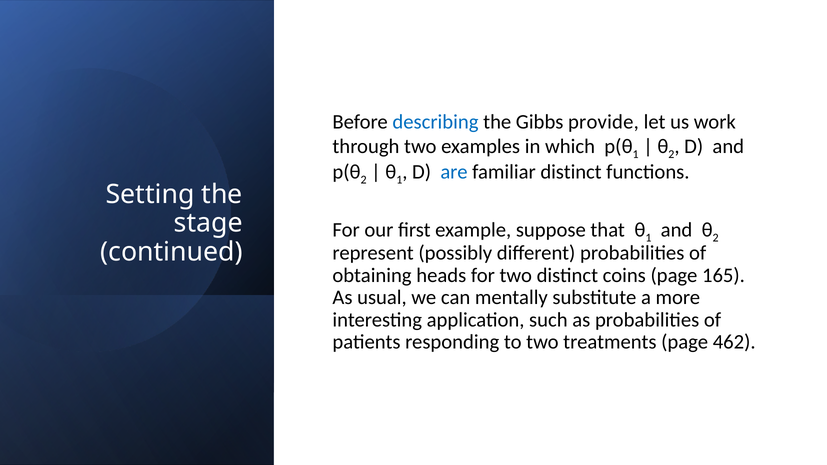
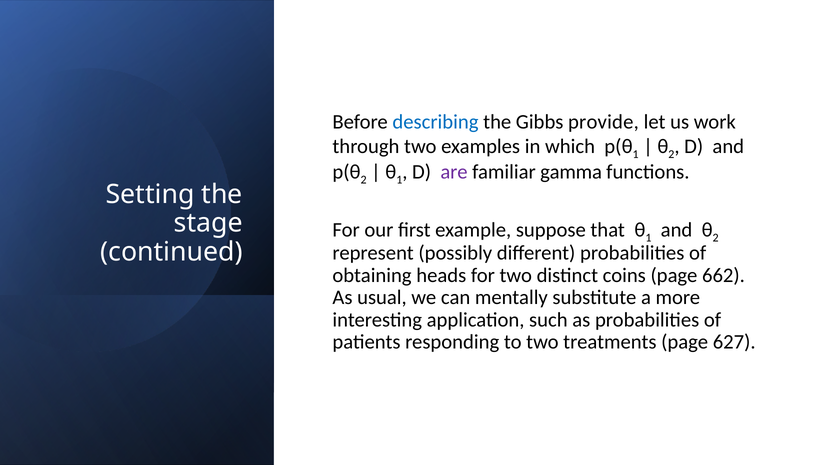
are colour: blue -> purple
familiar distinct: distinct -> gamma
165: 165 -> 662
462: 462 -> 627
